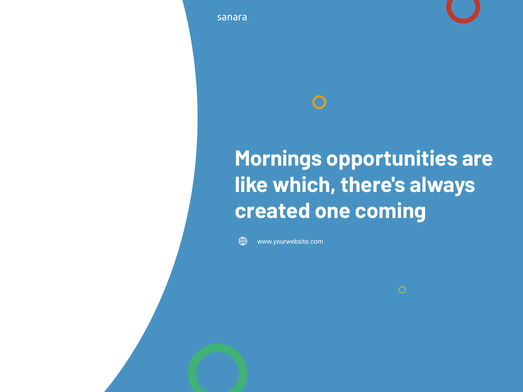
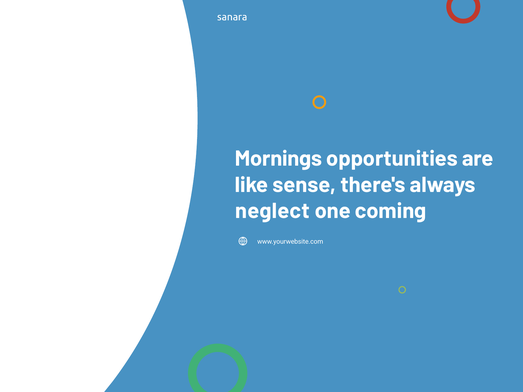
which: which -> sense
created: created -> neglect
